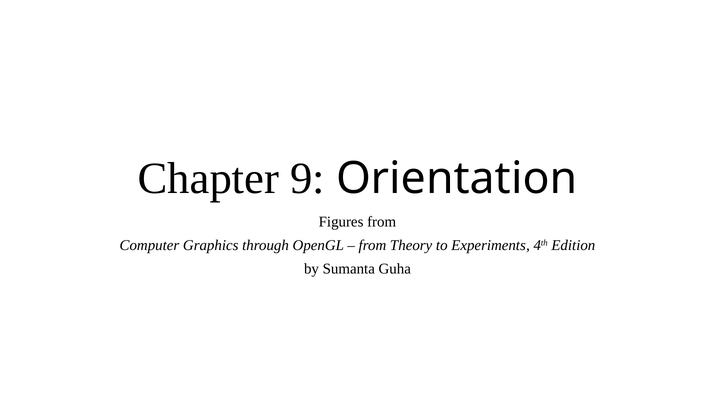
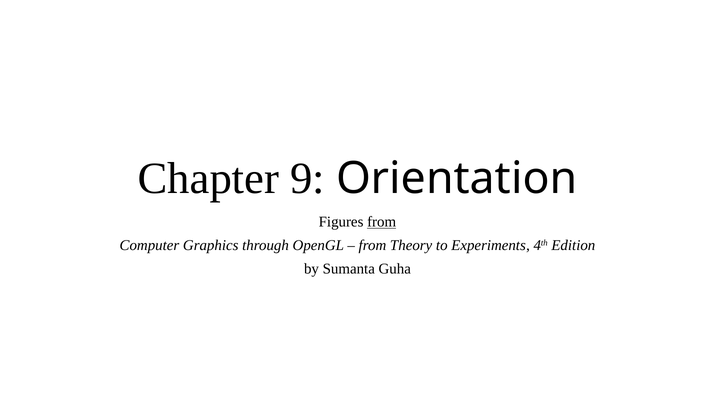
from at (382, 222) underline: none -> present
